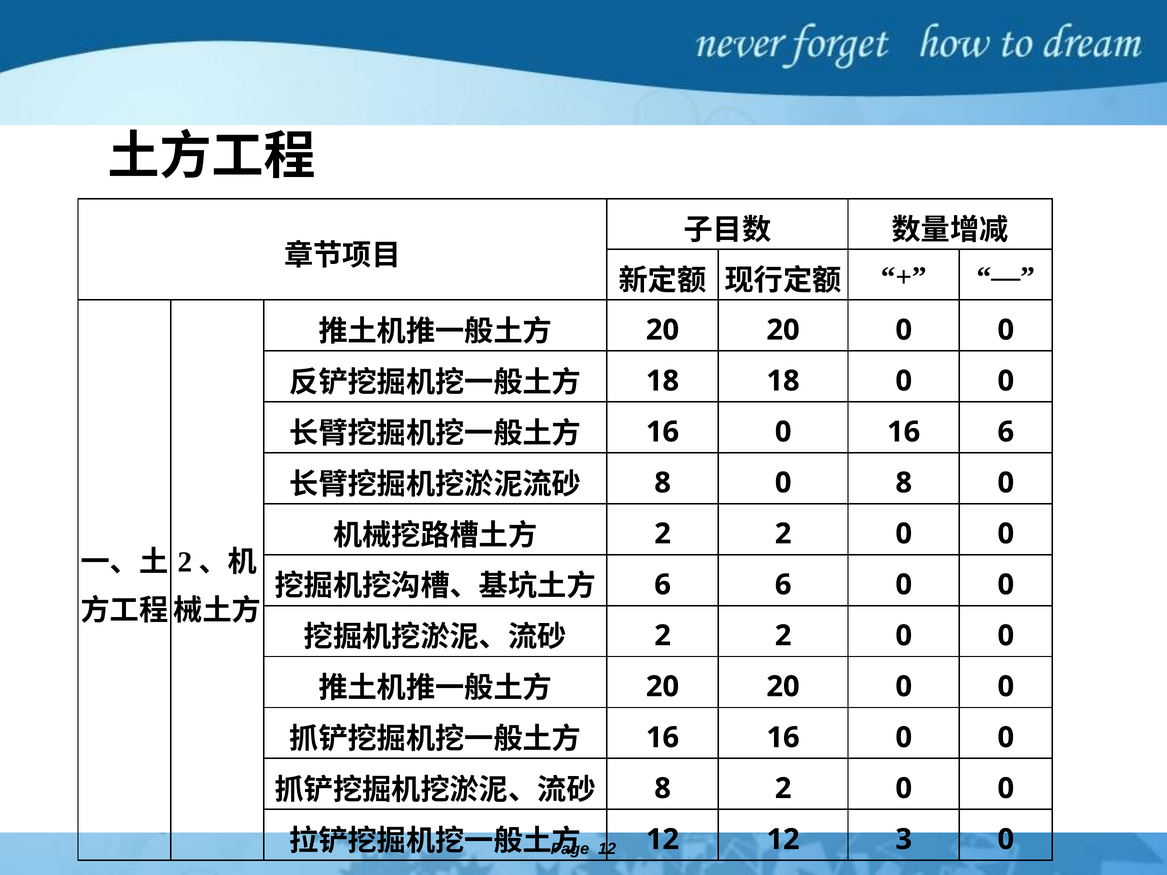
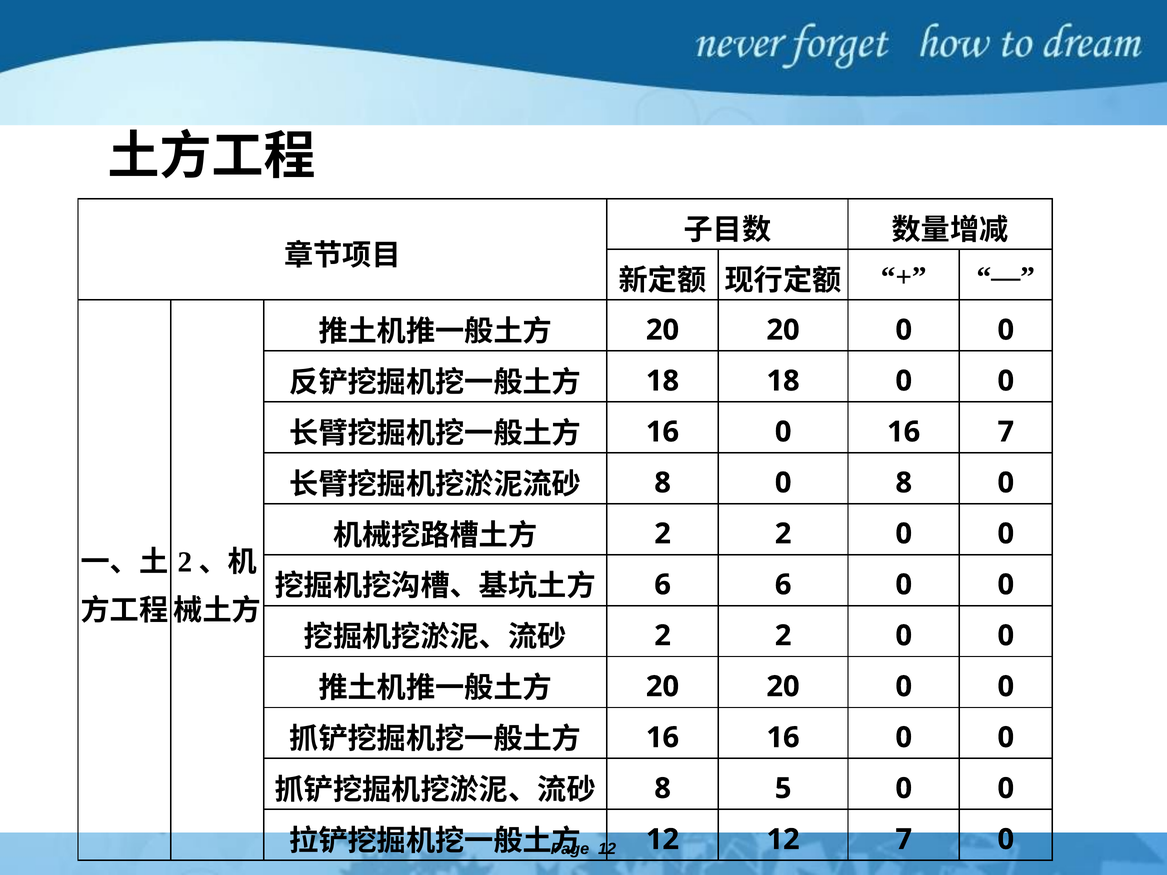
16 6: 6 -> 7
8 2: 2 -> 5
12 3: 3 -> 7
